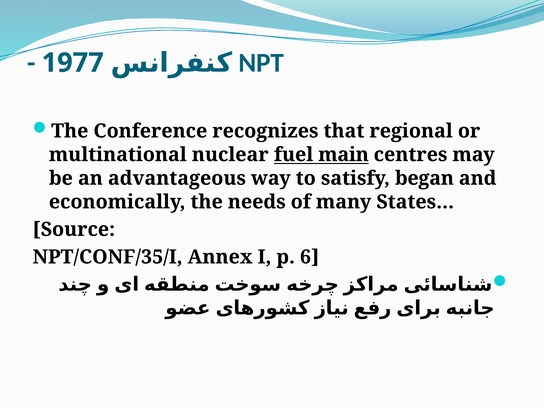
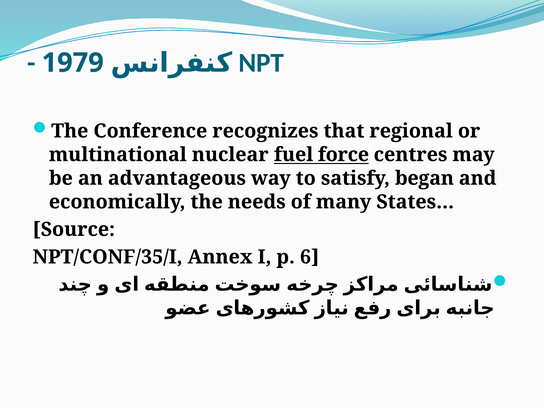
1977: 1977 -> 1979
main: main -> force
